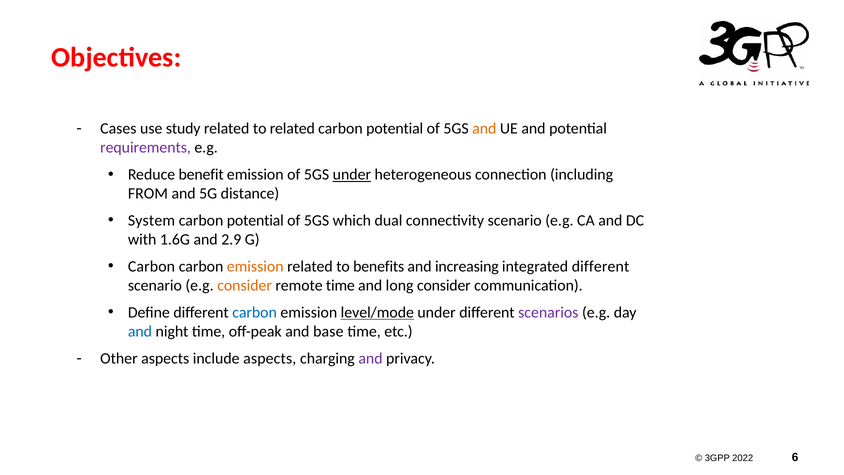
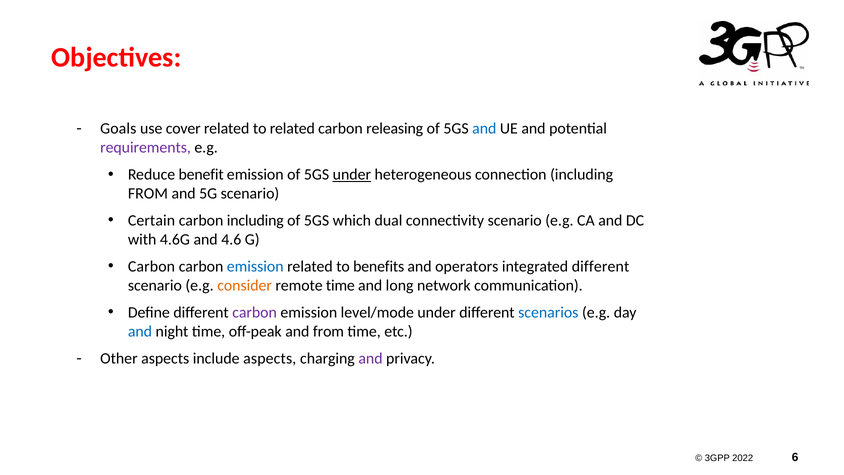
Cases: Cases -> Goals
study: study -> cover
potential at (395, 129): potential -> releasing
and at (484, 129) colour: orange -> blue
5G distance: distance -> scenario
System: System -> Certain
potential at (255, 220): potential -> including
1.6G: 1.6G -> 4.6G
2.9: 2.9 -> 4.6
emission at (255, 266) colour: orange -> blue
increasing: increasing -> operators
long consider: consider -> network
carbon at (255, 312) colour: blue -> purple
level/mode underline: present -> none
scenarios colour: purple -> blue
and base: base -> from
